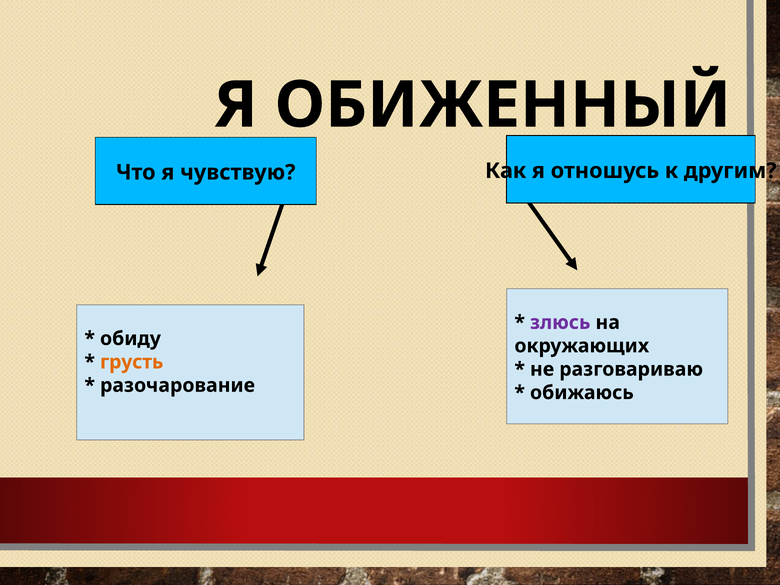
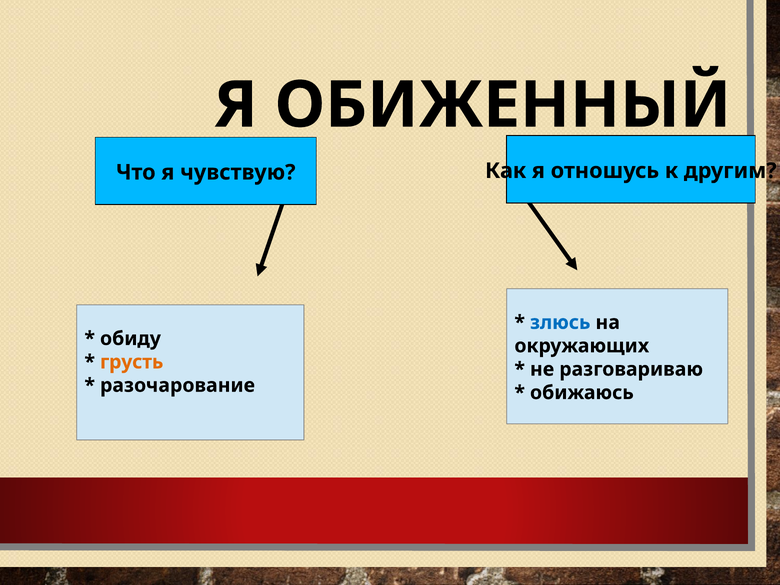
злюсь colour: purple -> blue
